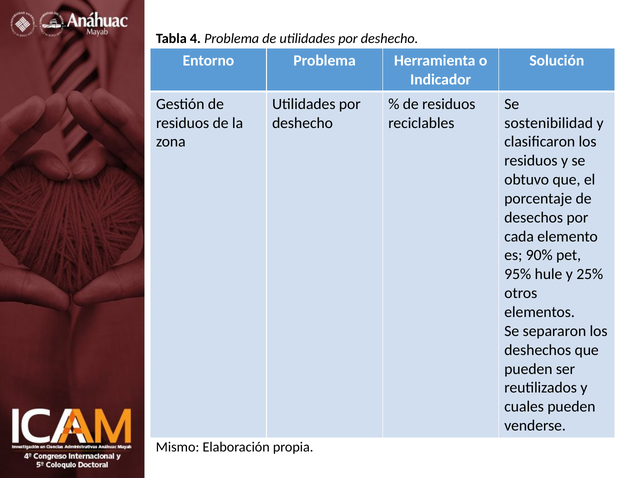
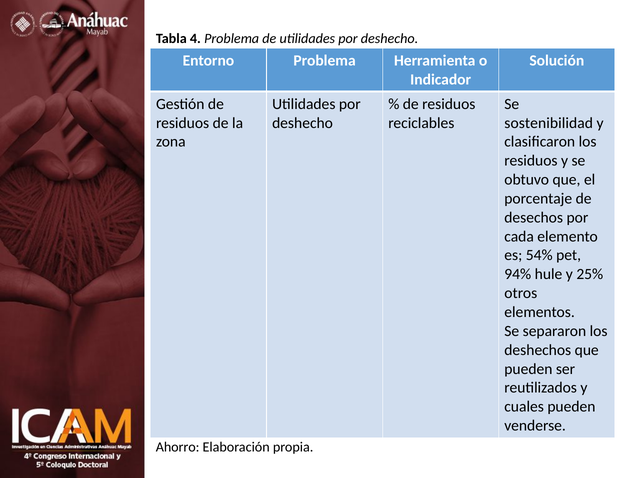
90%: 90% -> 54%
95%: 95% -> 94%
Mismo: Mismo -> Ahorro
